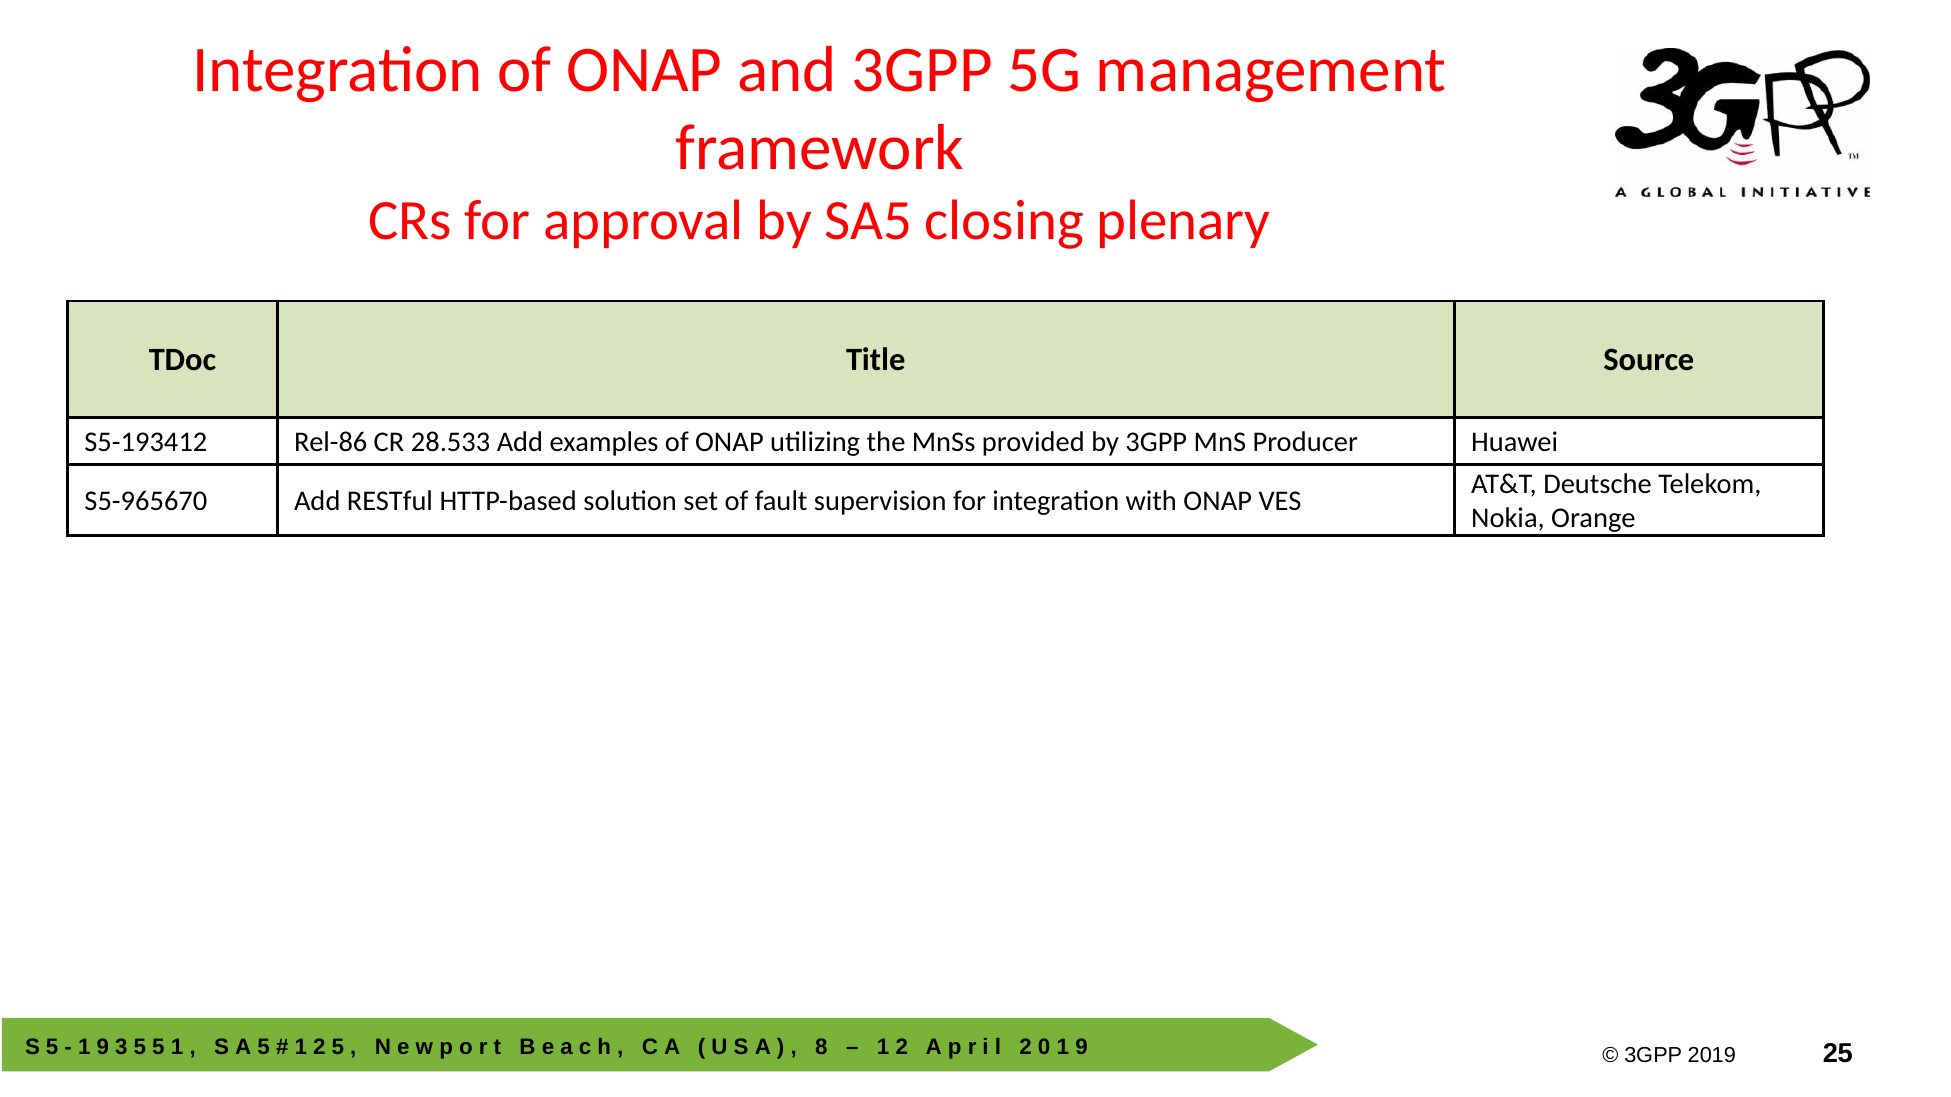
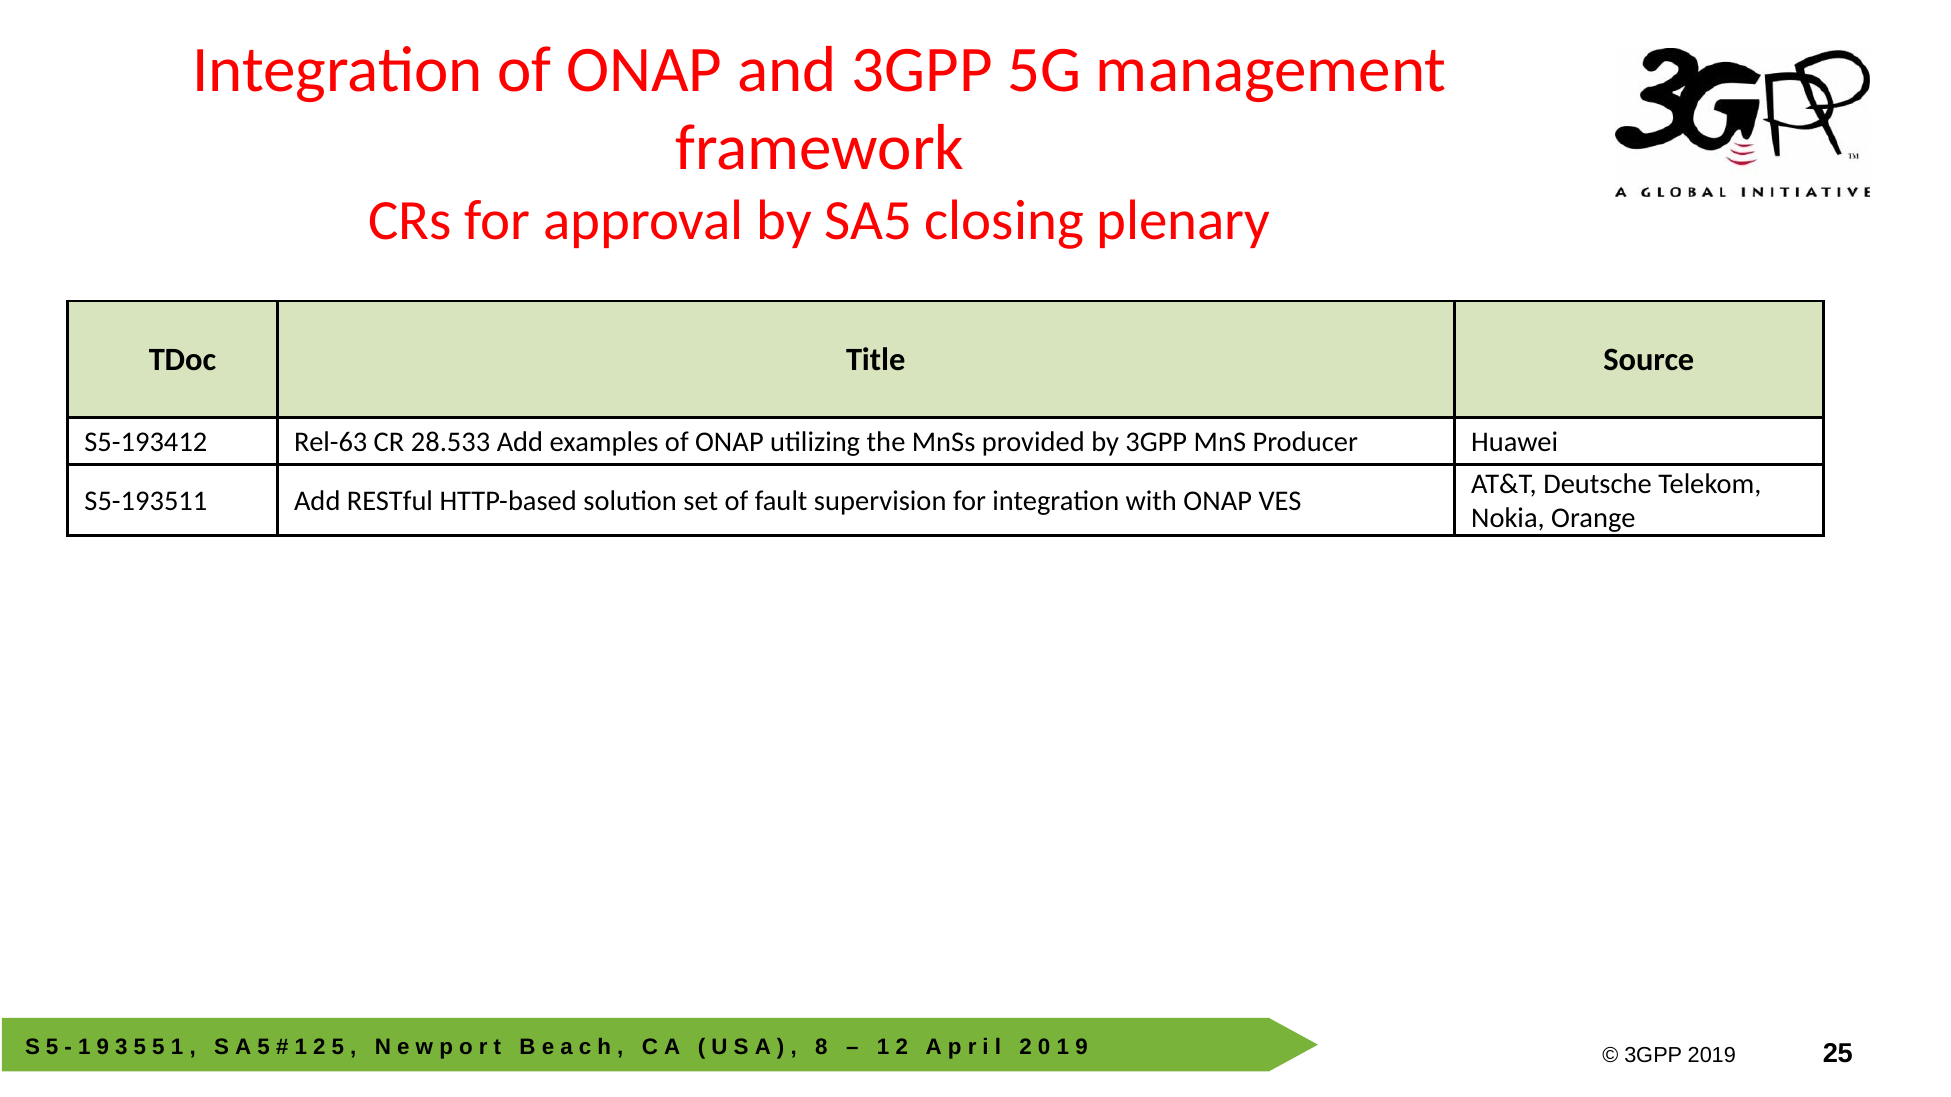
Rel-86: Rel-86 -> Rel-63
S5-965670: S5-965670 -> S5-193511
